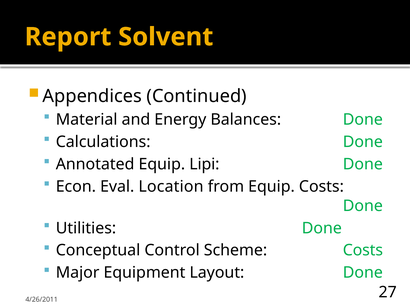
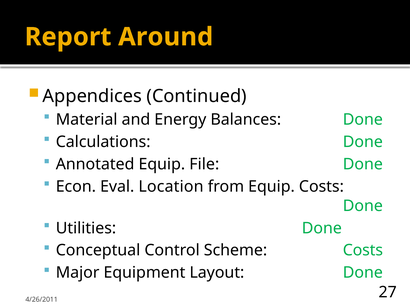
Solvent: Solvent -> Around
Lipi: Lipi -> File
